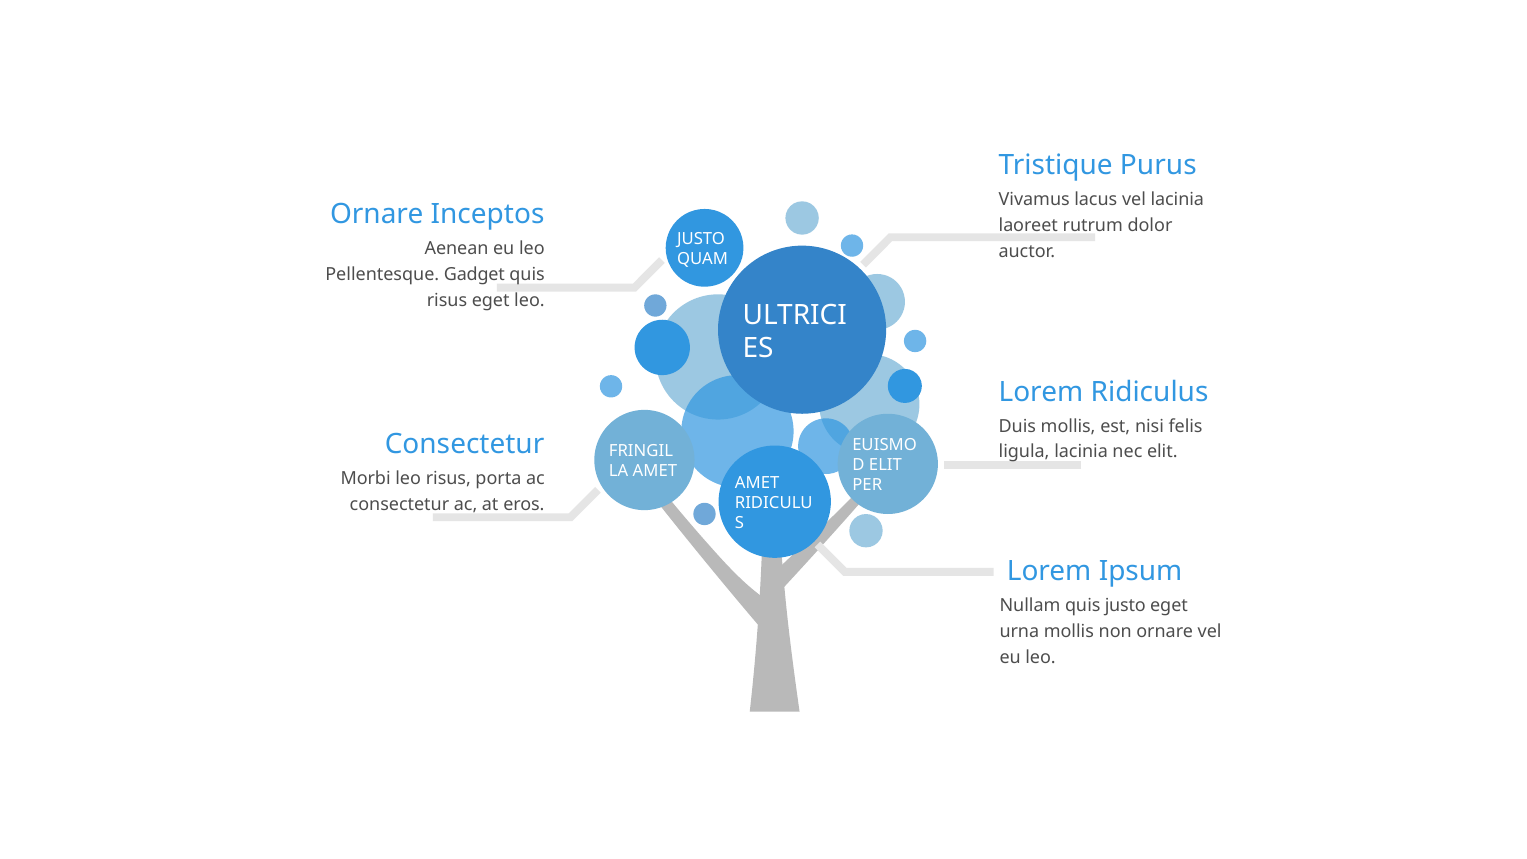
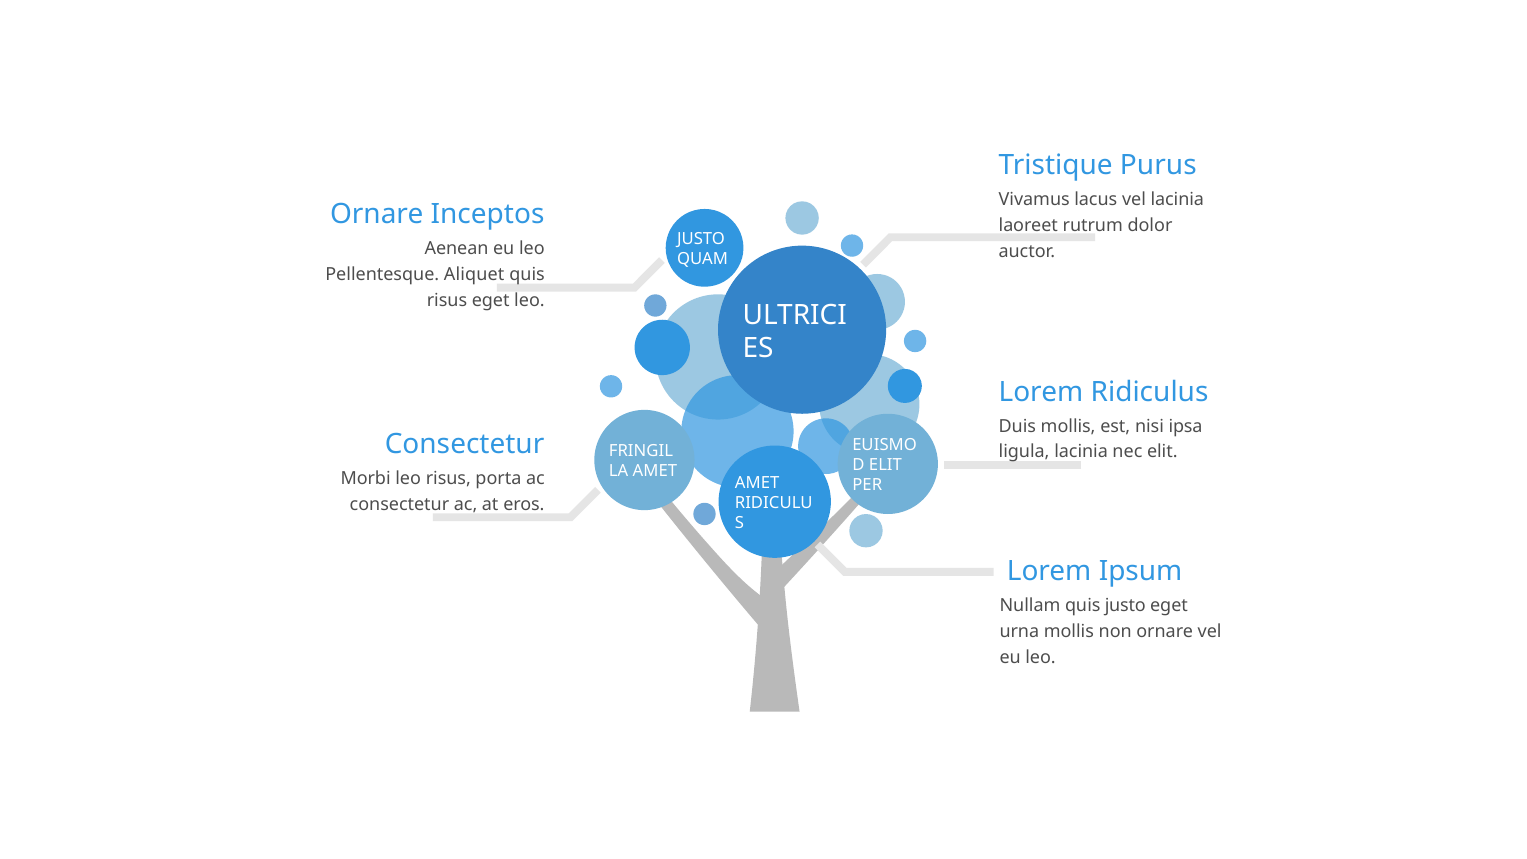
Gadget: Gadget -> Aliquet
felis: felis -> ipsa
